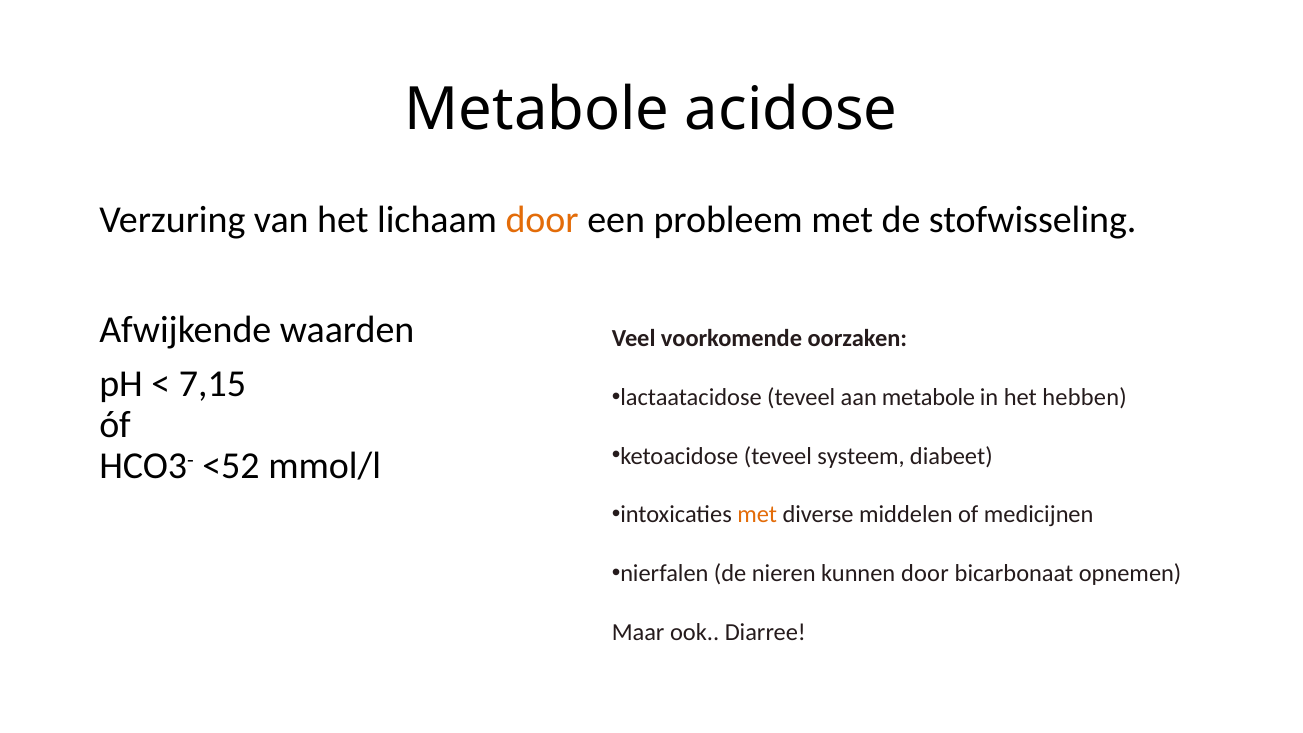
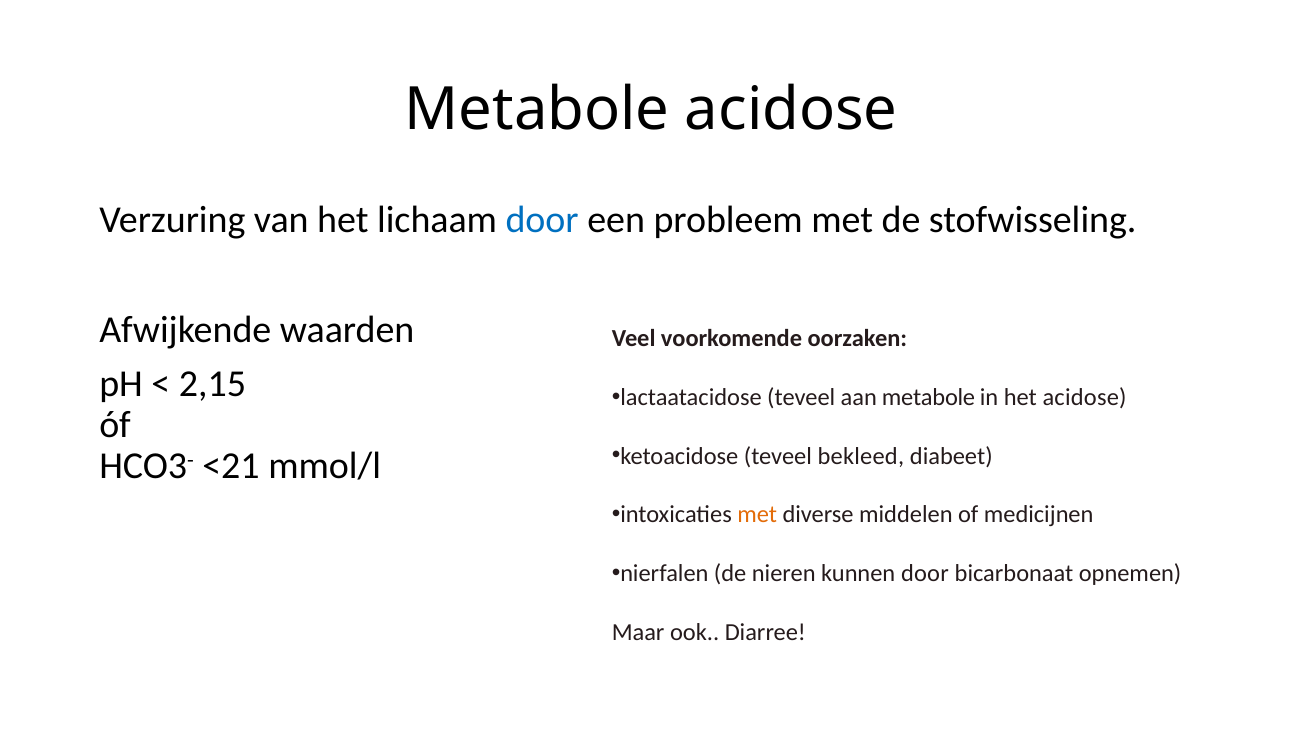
door at (542, 220) colour: orange -> blue
7,15: 7,15 -> 2,15
het hebben: hebben -> acidose
systeem: systeem -> bekleed
<52: <52 -> <21
